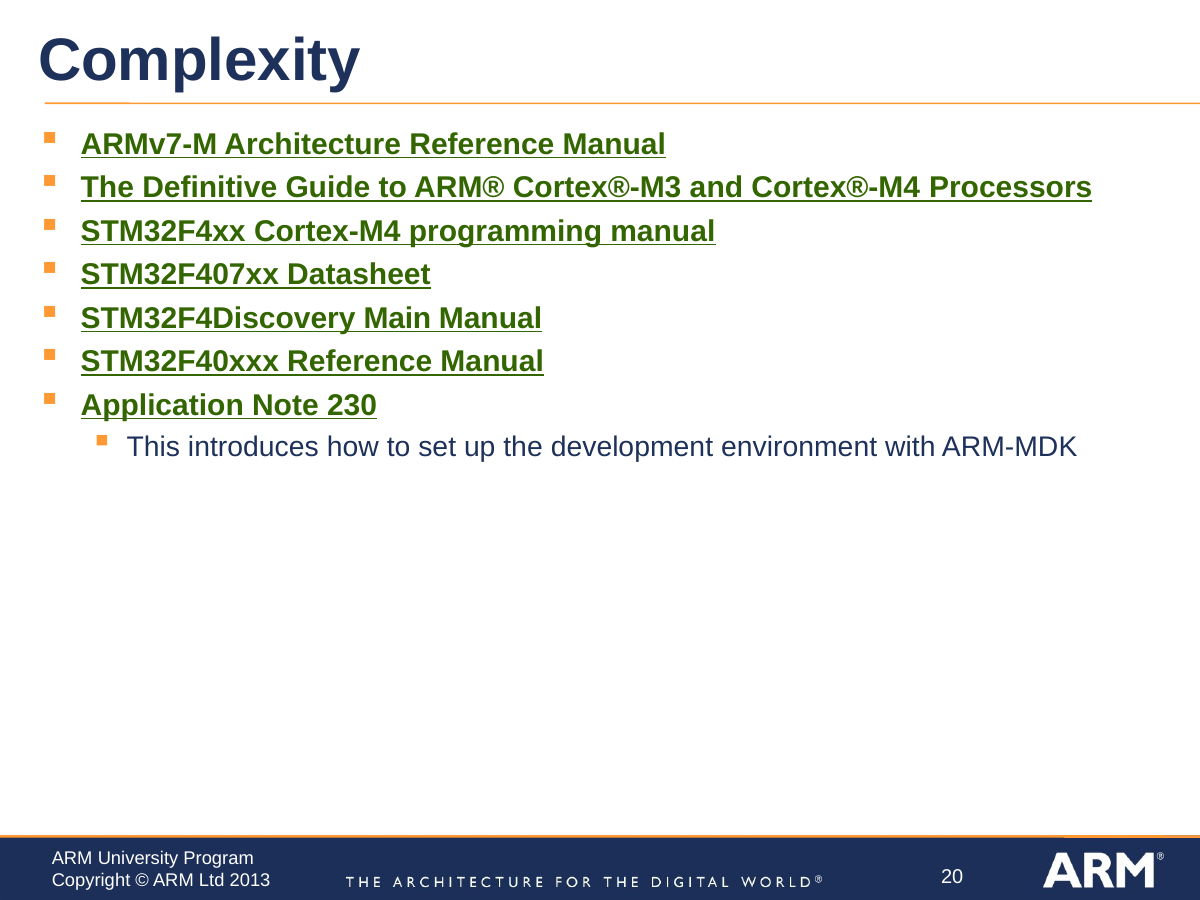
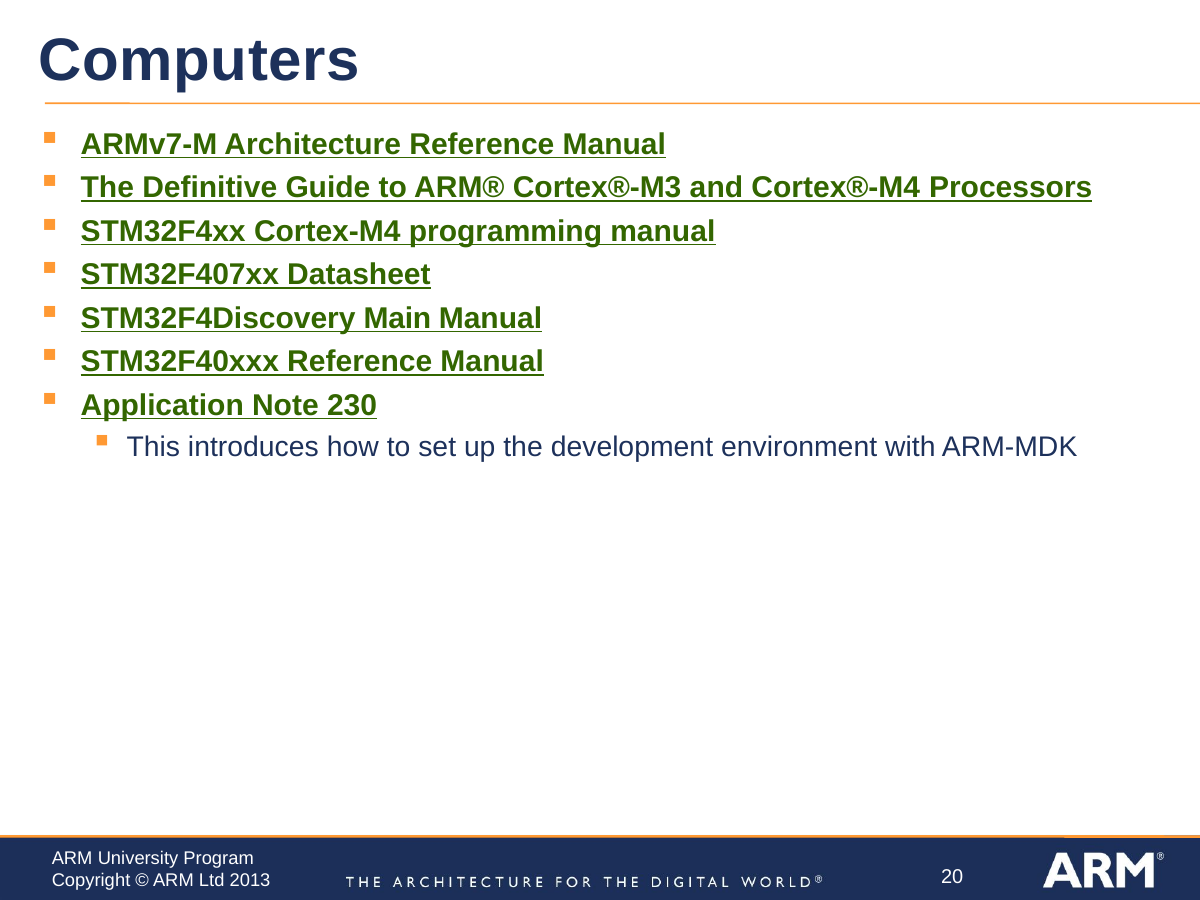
Complexity: Complexity -> Computers
